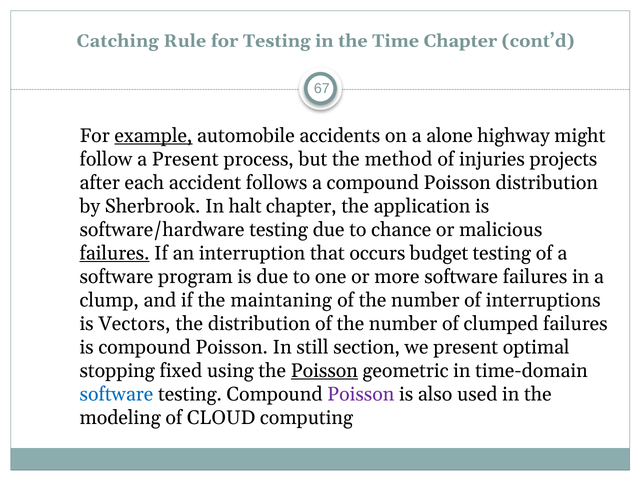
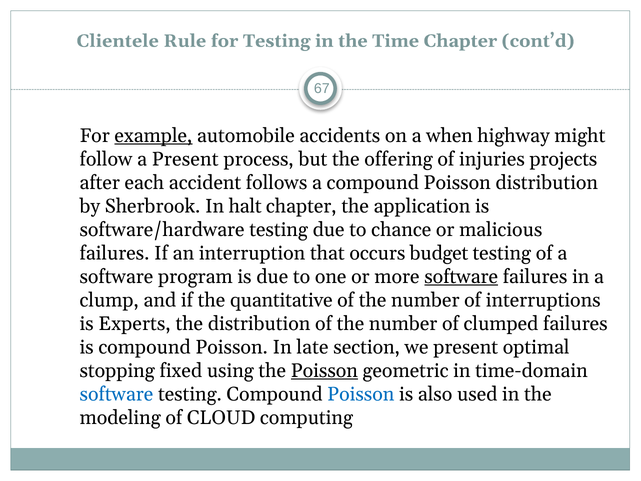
Catching: Catching -> Clientele
alone: alone -> when
method: method -> offering
failures at (114, 253) underline: present -> none
software at (461, 277) underline: none -> present
maintaning: maintaning -> quantitative
Vectors: Vectors -> Experts
still: still -> late
Poisson at (361, 394) colour: purple -> blue
